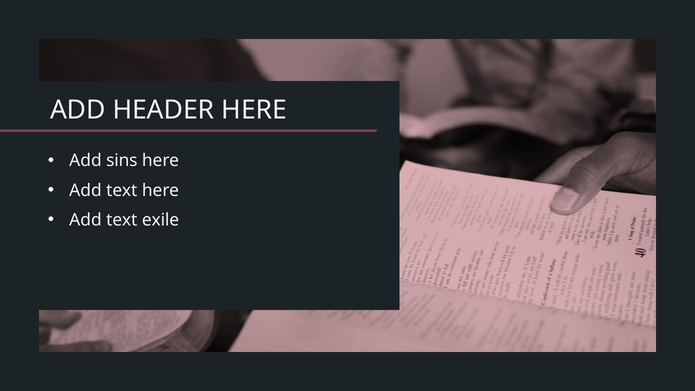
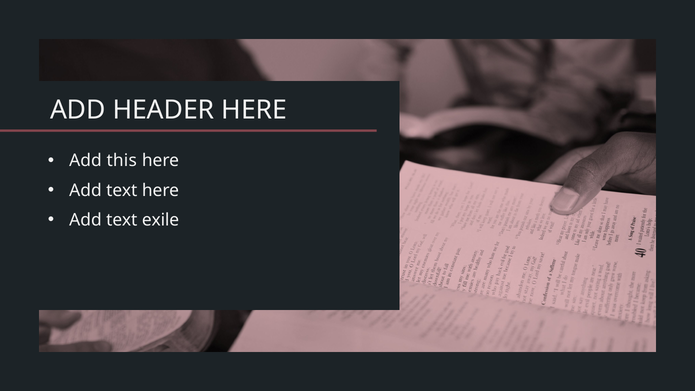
sins: sins -> this
